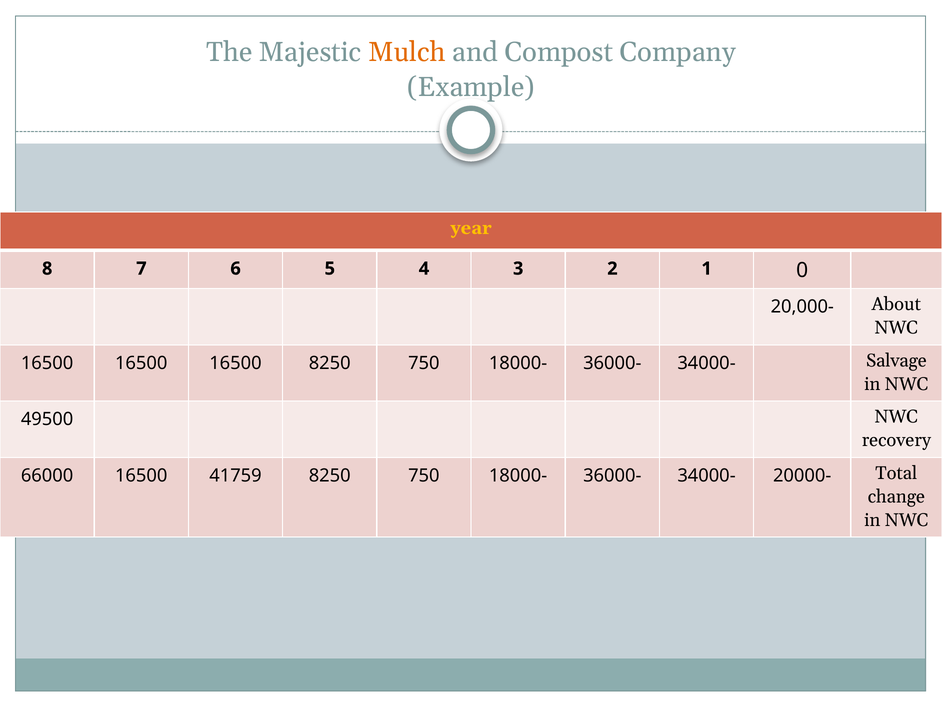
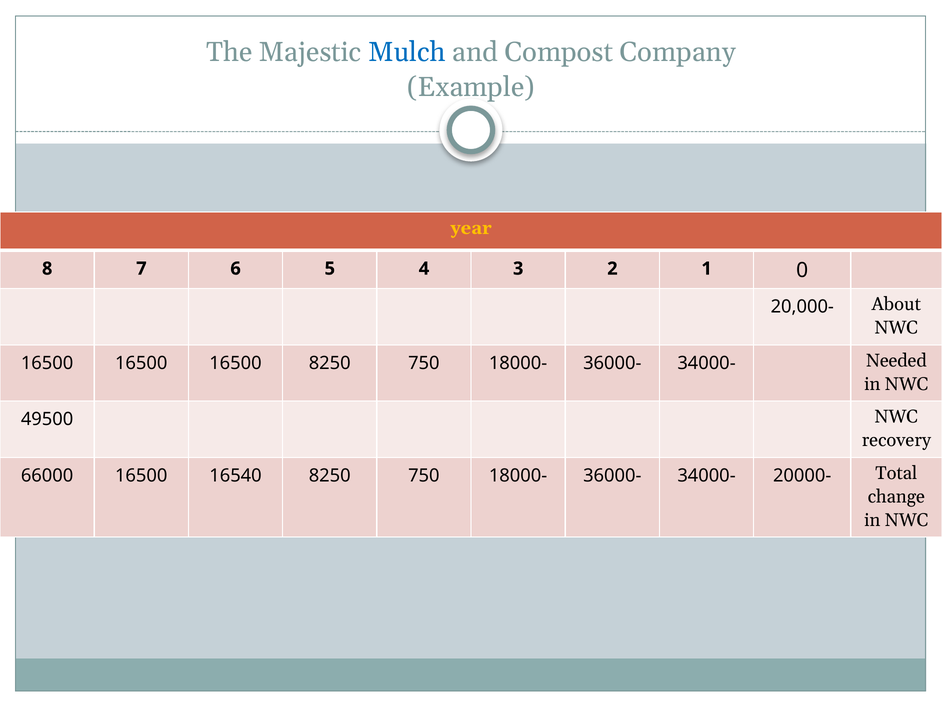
Mulch colour: orange -> blue
Salvage: Salvage -> Needed
41759: 41759 -> 16540
